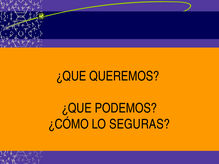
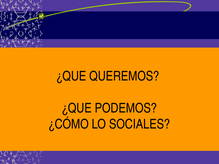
SEGURAS: SEGURAS -> SOCIALES
